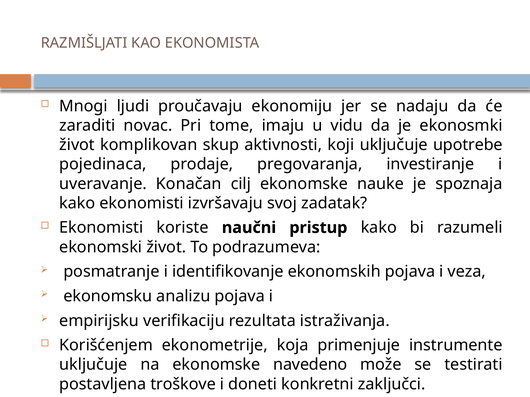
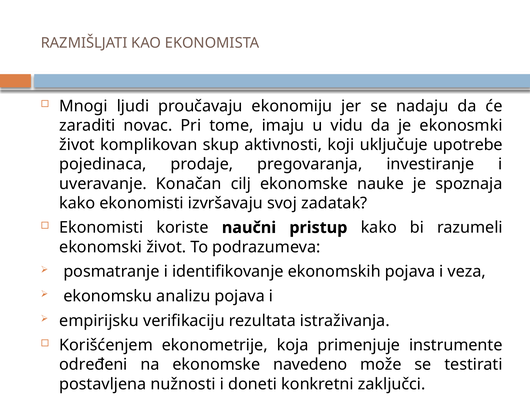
uključuje at (93, 365): uključuje -> određeni
troškove: troškove -> nužnosti
